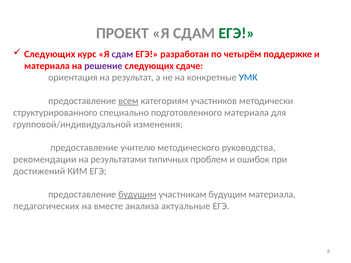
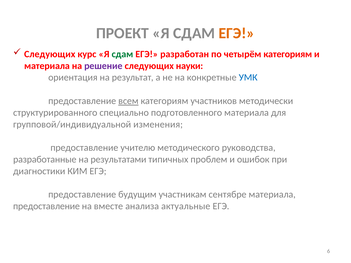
ЕГЭ at (237, 33) colour: green -> orange
сдам at (122, 54) colour: purple -> green
четырём поддержке: поддержке -> категориям
сдаче: сдаче -> науки
рекомендации: рекомендации -> разработанные
достижений: достижений -> диагностики
будущим at (137, 195) underline: present -> none
участникам будущим: будущим -> сентябре
педагогических at (46, 206): педагогических -> предоставление
